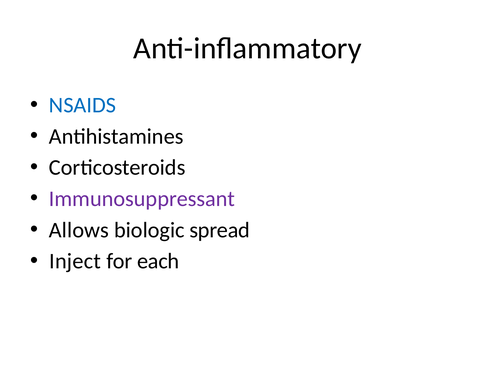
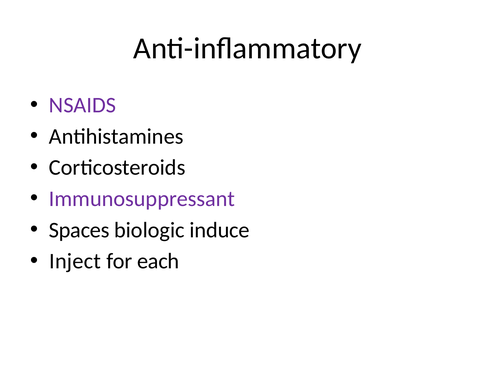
NSAIDS colour: blue -> purple
Allows: Allows -> Spaces
spread: spread -> induce
